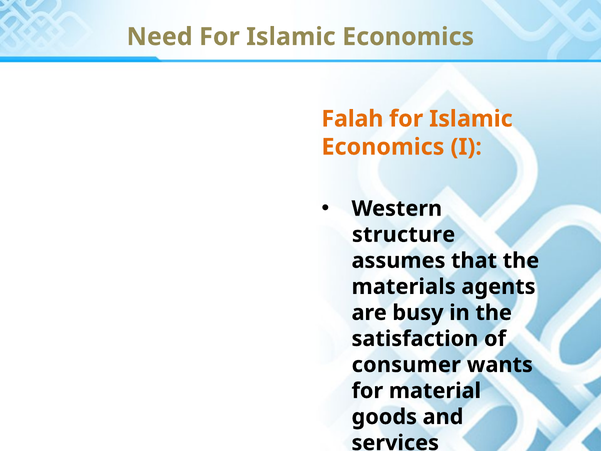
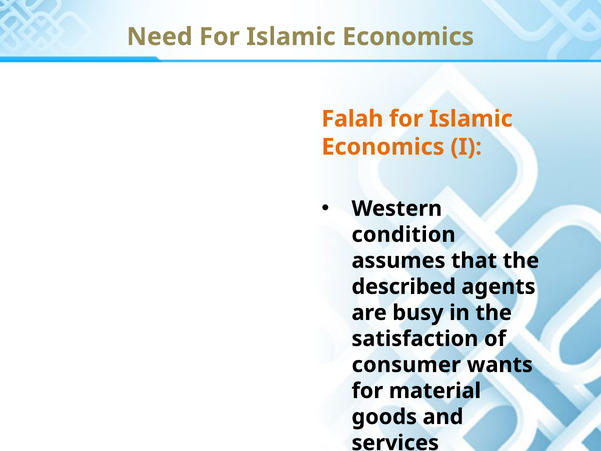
structure: structure -> condition
materials: materials -> described
